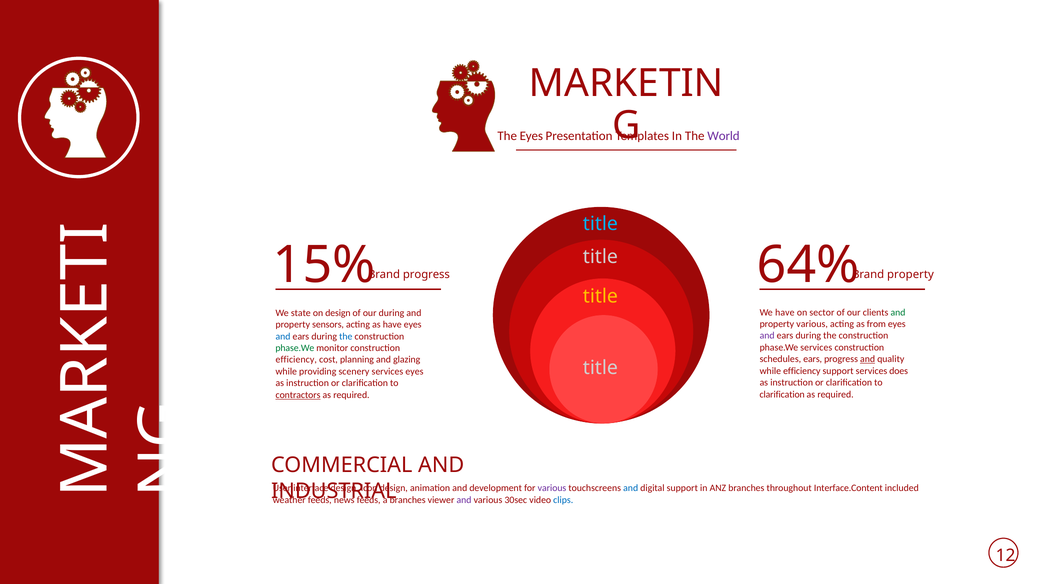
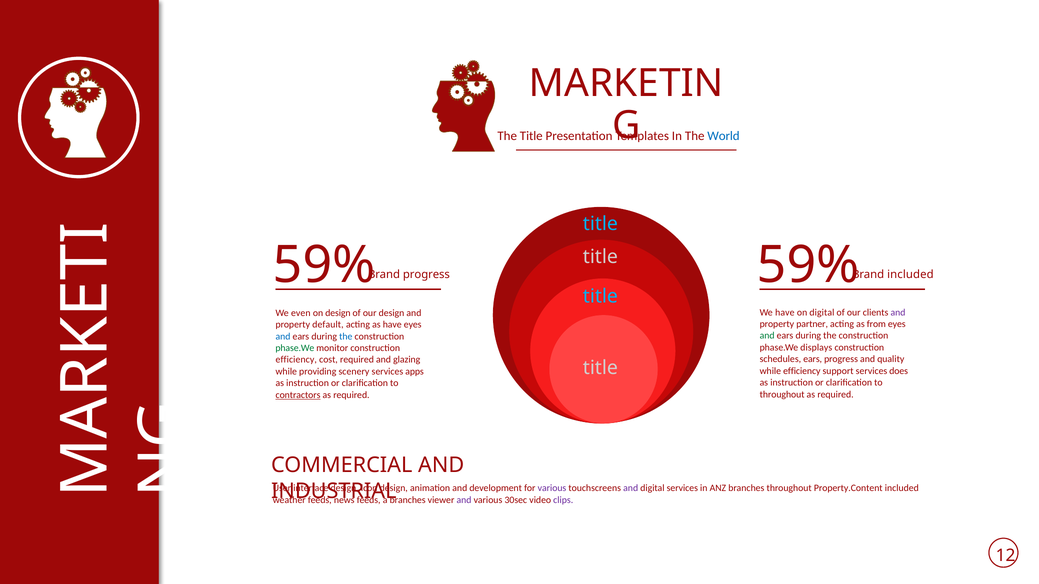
Eyes at (531, 136): Eyes -> Title
World colour: purple -> blue
15% at (324, 265): 15% -> 59%
64% at (808, 265): 64% -> 59%
Brand property: property -> included
title at (600, 296) colour: yellow -> light blue
on sector: sector -> digital
and at (898, 313) colour: green -> purple
state: state -> even
our during: during -> design
property various: various -> partner
sensors: sensors -> default
and at (767, 336) colour: purple -> green
phase.We services: services -> displays
and at (868, 359) underline: present -> none
cost planning: planning -> required
services eyes: eyes -> apps
clarification at (782, 395): clarification -> throughout
and at (631, 488) colour: blue -> purple
digital support: support -> services
Interface.Content: Interface.Content -> Property.Content
clips colour: blue -> purple
